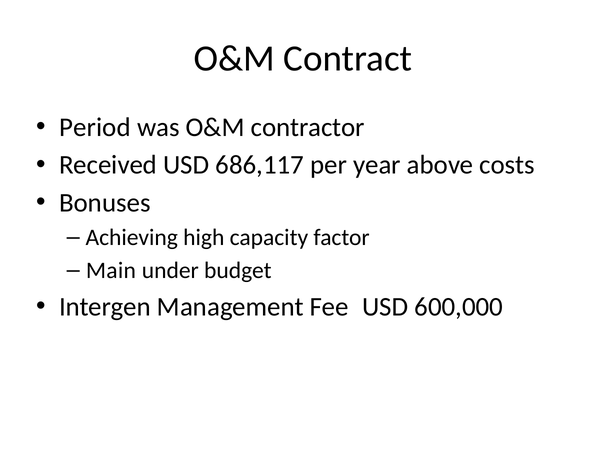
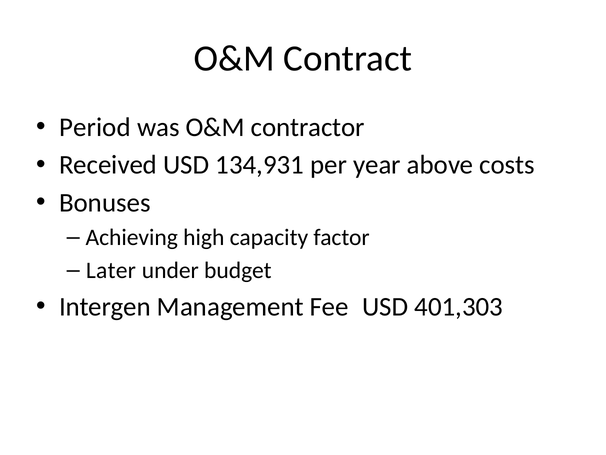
686,117: 686,117 -> 134,931
Main: Main -> Later
600,000: 600,000 -> 401,303
